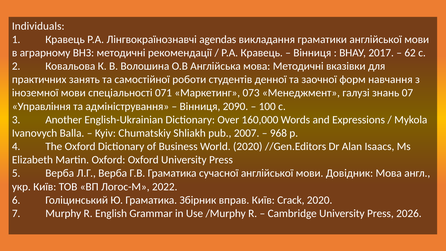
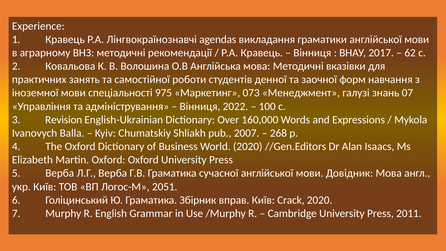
Individuals: Individuals -> Experience
071: 071 -> 975
2090: 2090 -> 2022
Another: Another -> Revision
968: 968 -> 268
2022: 2022 -> 2051
2026: 2026 -> 2011
